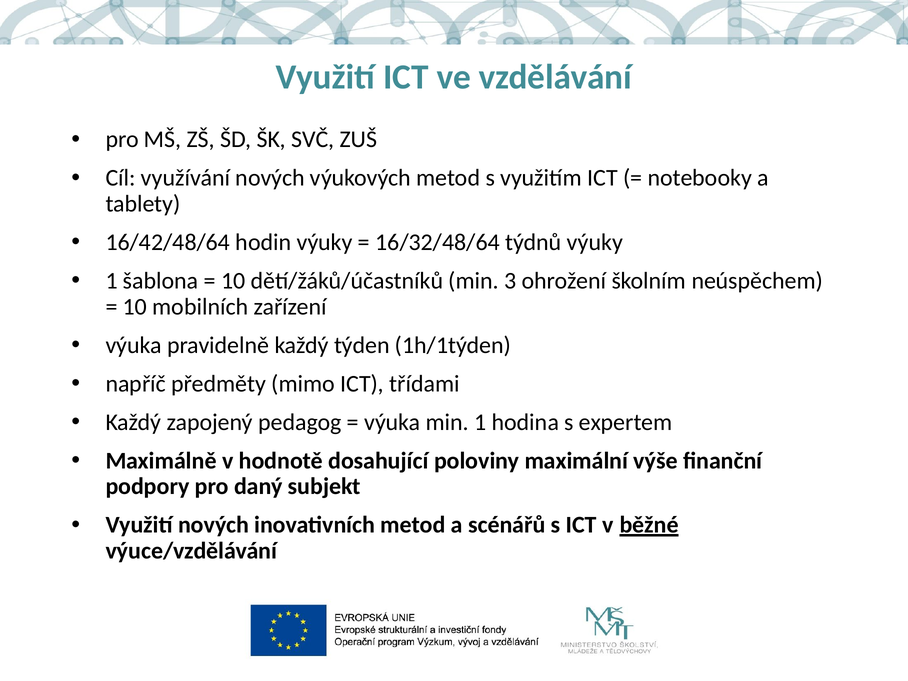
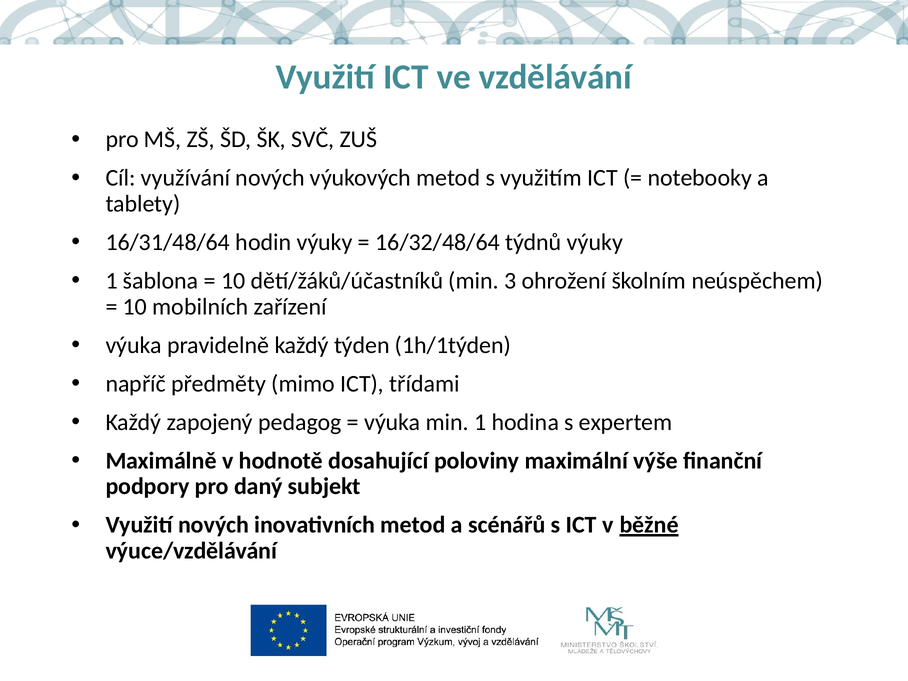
16/42/48/64: 16/42/48/64 -> 16/31/48/64
